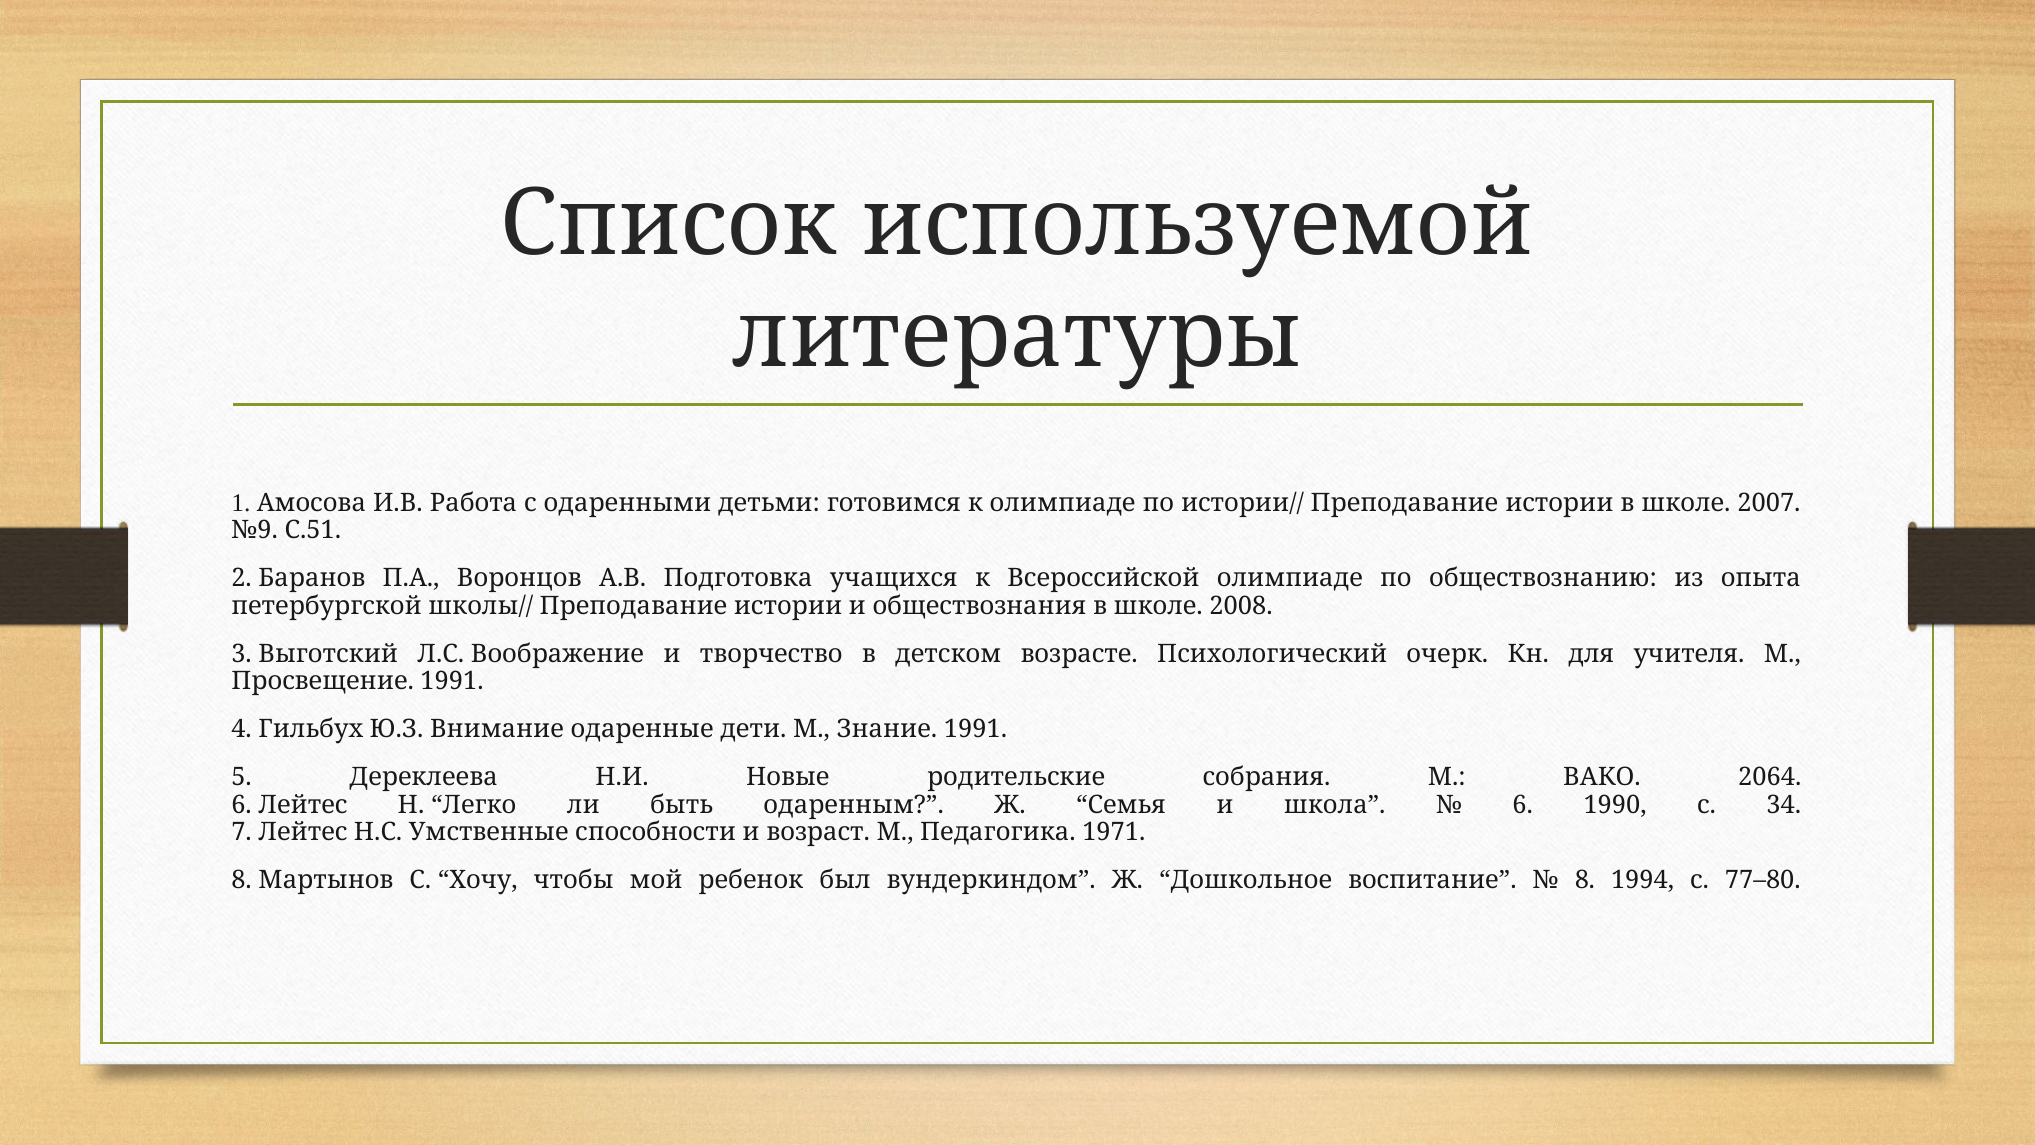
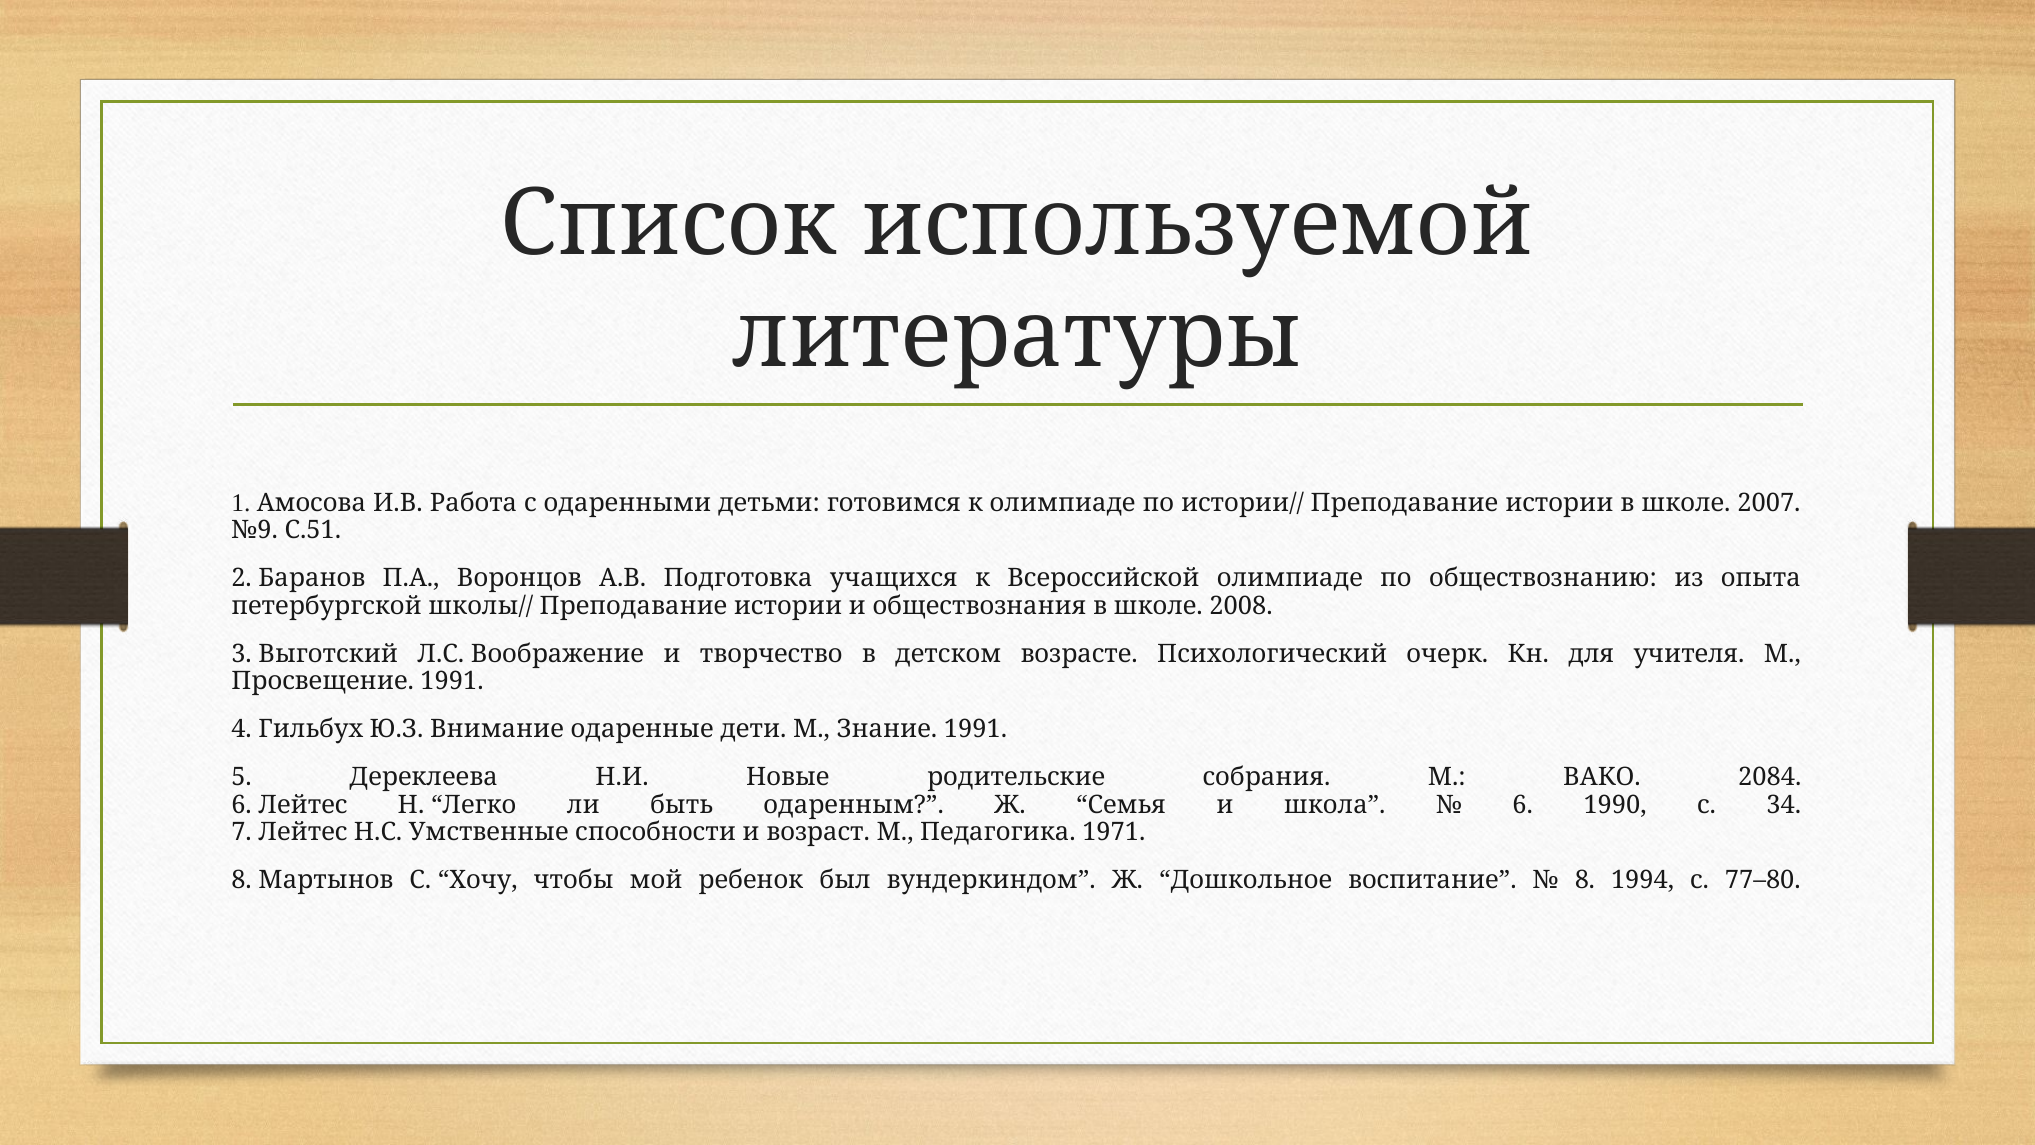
2064: 2064 -> 2084
